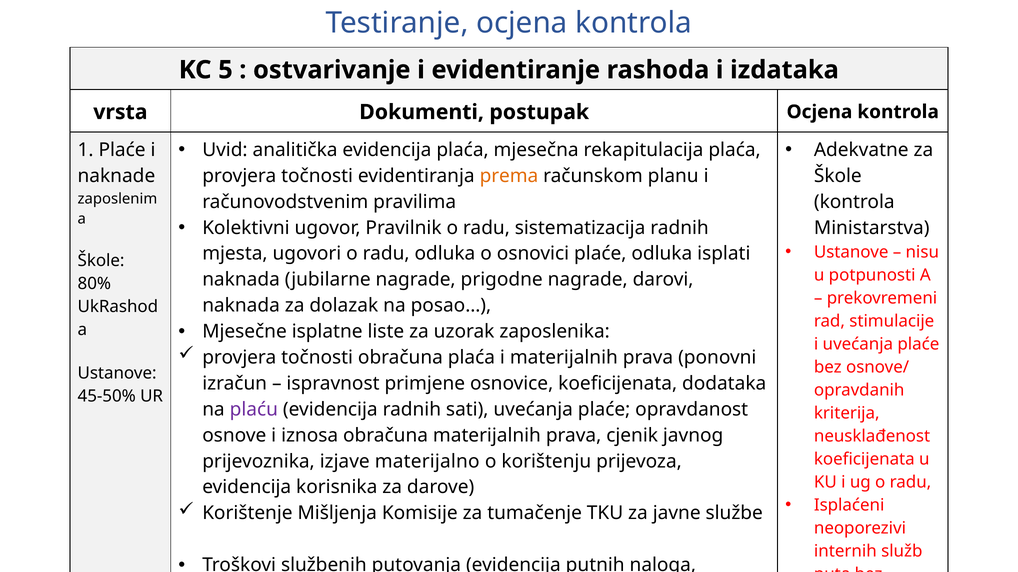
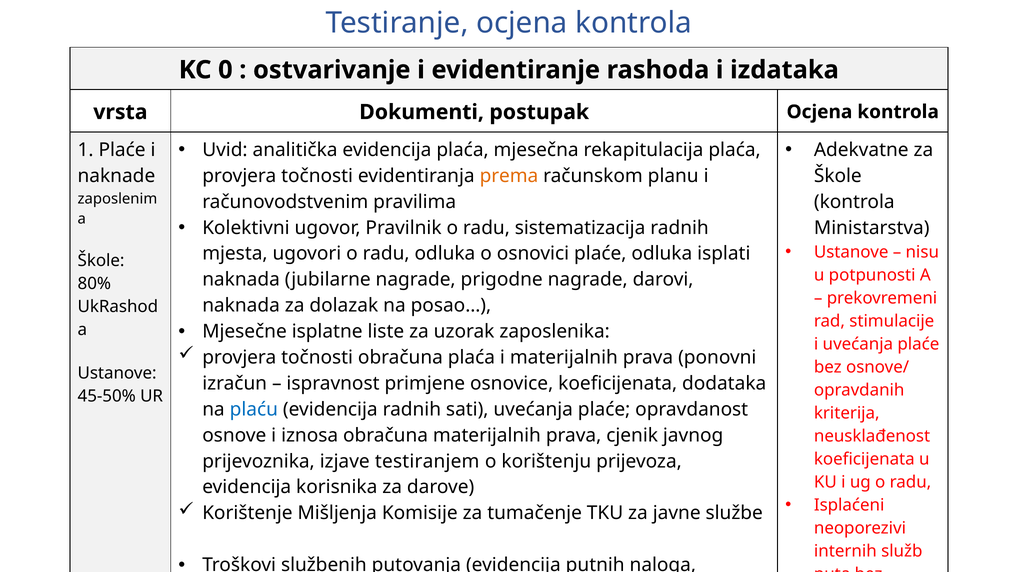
5: 5 -> 0
plaću colour: purple -> blue
materijalno: materijalno -> testiranjem
